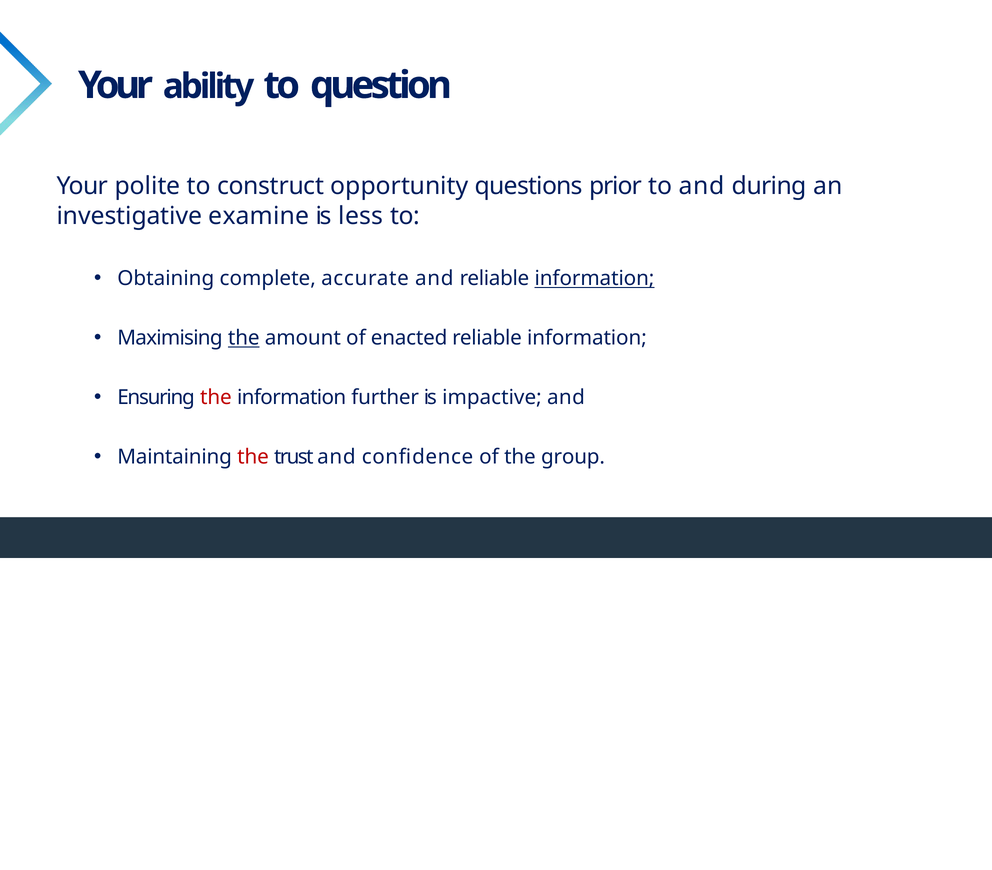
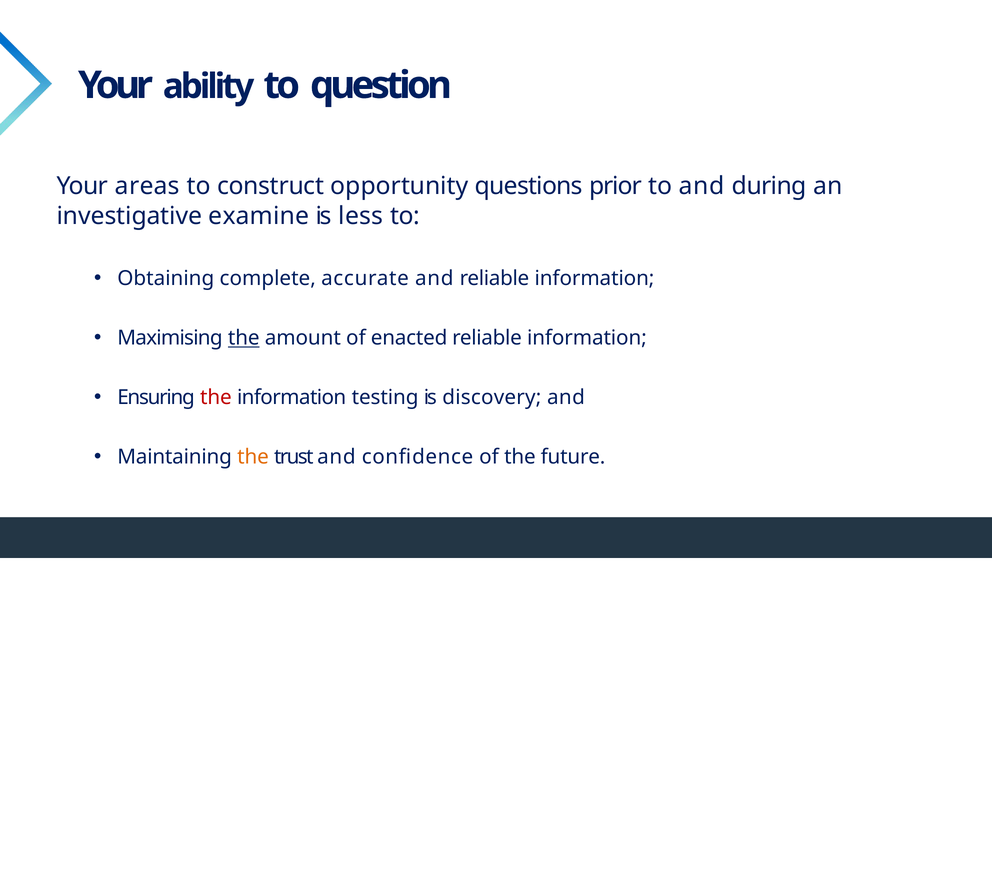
polite: polite -> areas
information at (594, 279) underline: present -> none
further: further -> testing
impactive: impactive -> discovery
the at (253, 457) colour: red -> orange
group: group -> future
